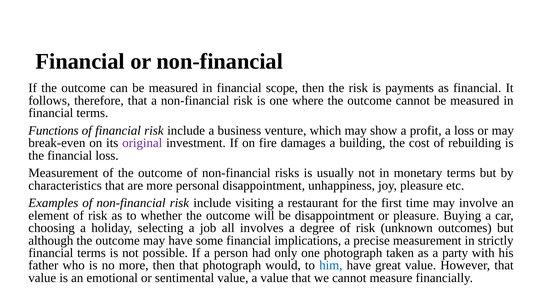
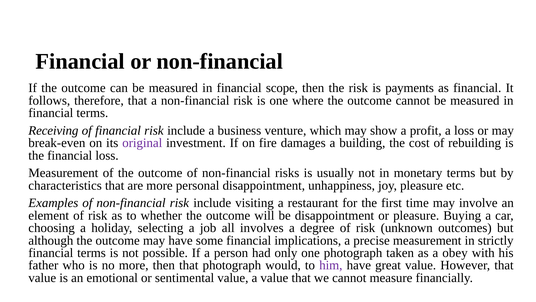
Functions: Functions -> Receiving
party: party -> obey
him colour: blue -> purple
